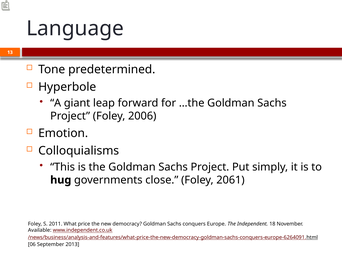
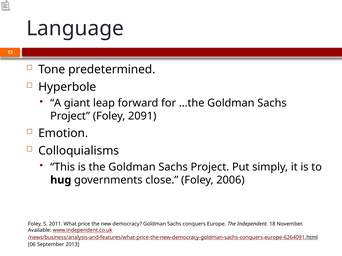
2006: 2006 -> 2091
2061: 2061 -> 2006
